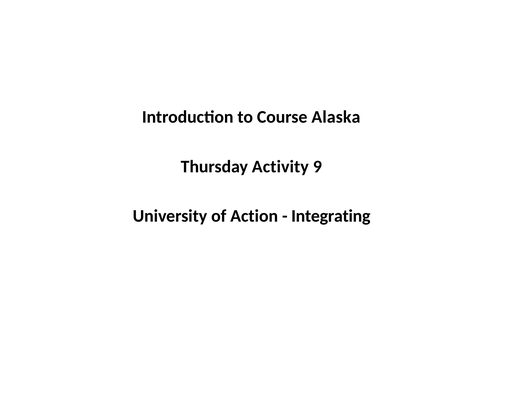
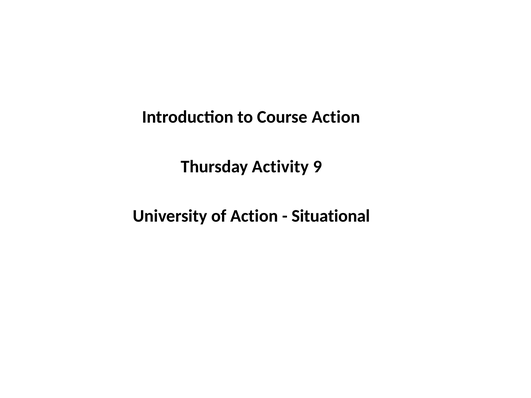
Course Alaska: Alaska -> Action
Integrating: Integrating -> Situational
